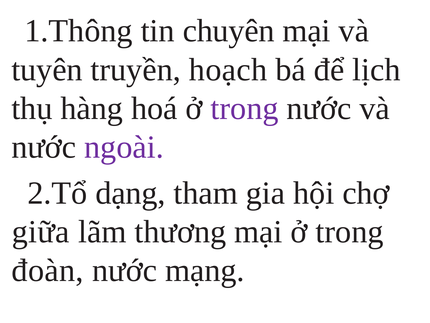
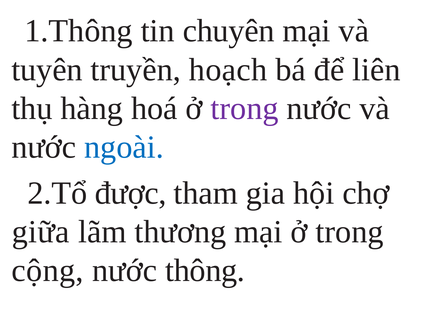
lịch: lịch -> liên
ngoài colour: purple -> blue
dạng: dạng -> được
đoàn: đoàn -> cộng
mạng: mạng -> thông
